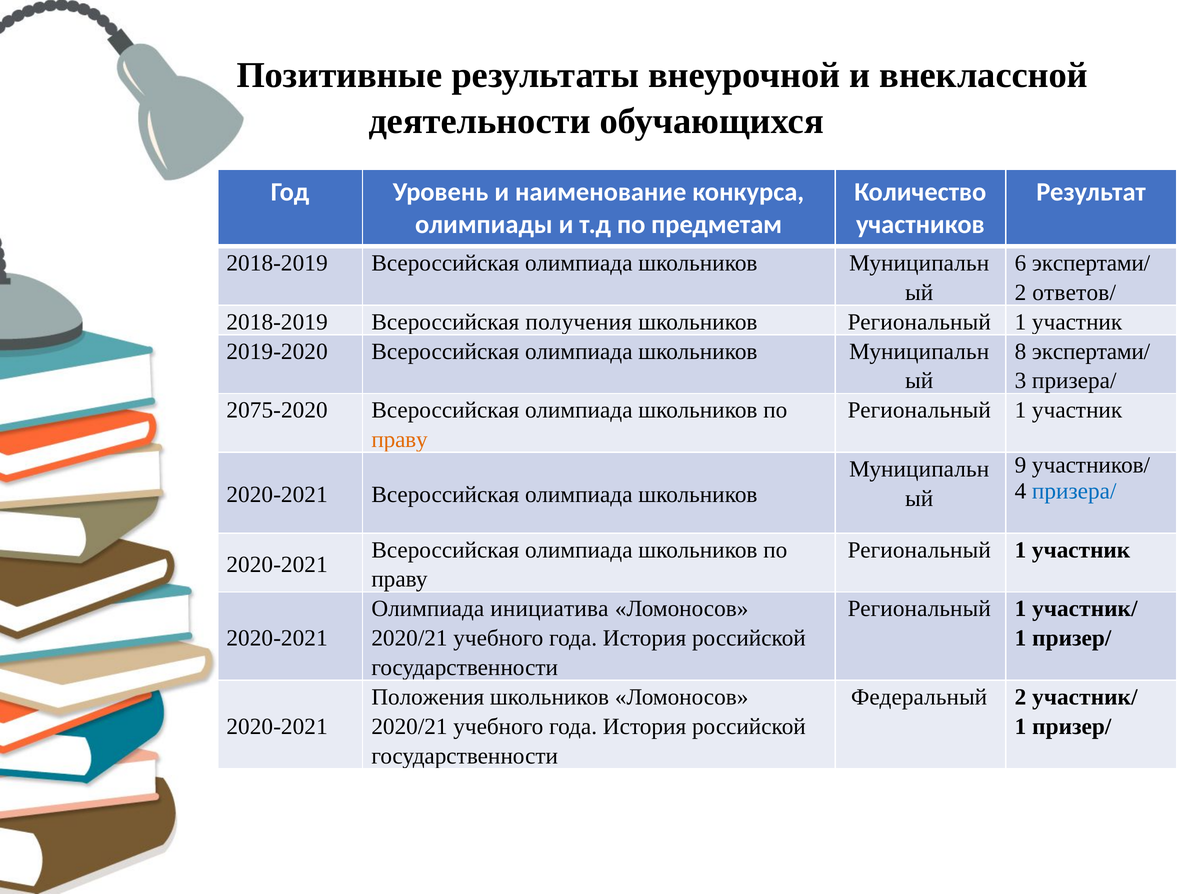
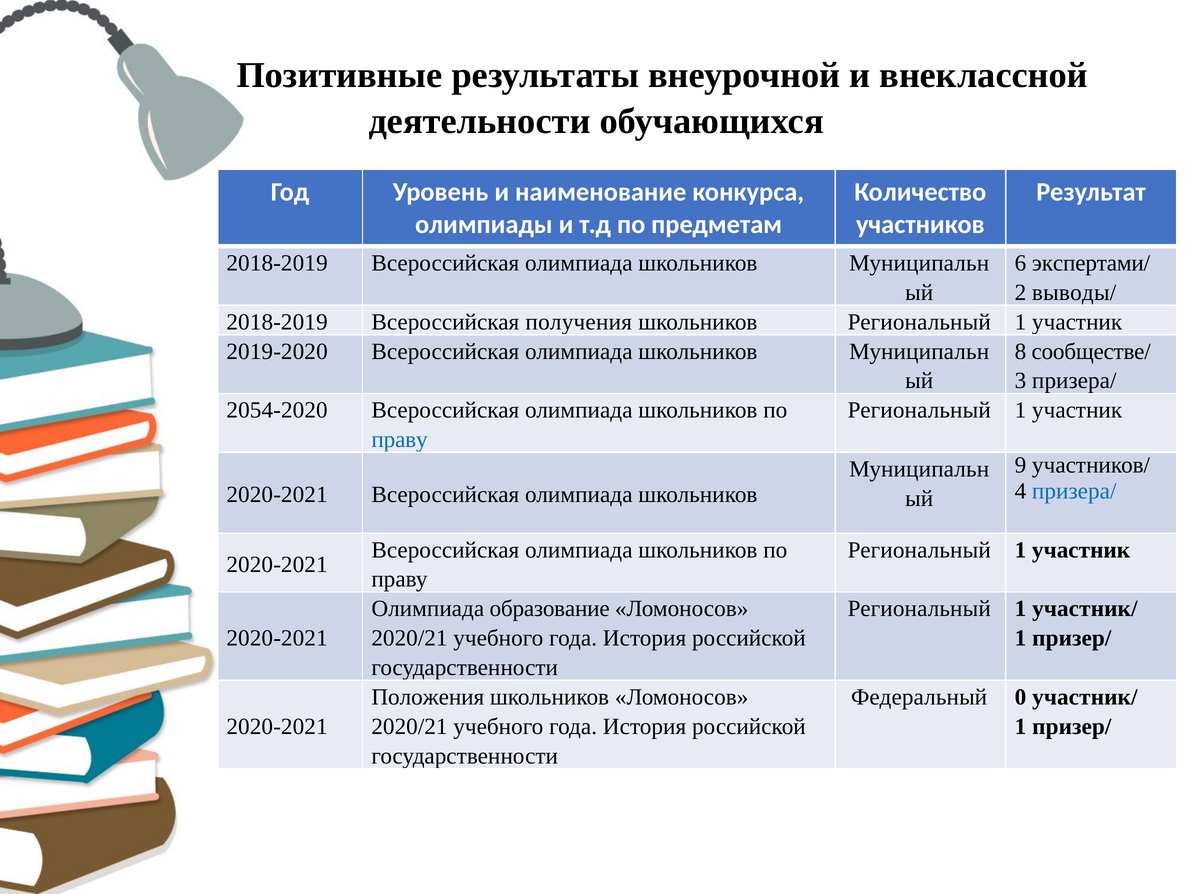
ответов/: ответов/ -> выводы/
8 экспертами/: экспертами/ -> сообществе/
2075-2020: 2075-2020 -> 2054-2020
праву at (400, 440) colour: orange -> blue
инициатива: инициатива -> образование
Федеральный 2: 2 -> 0
